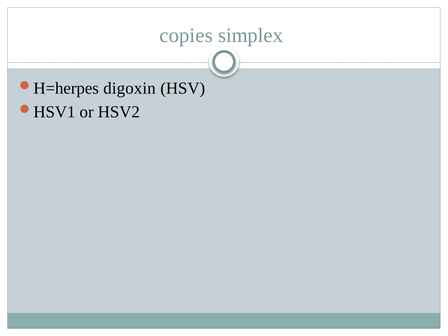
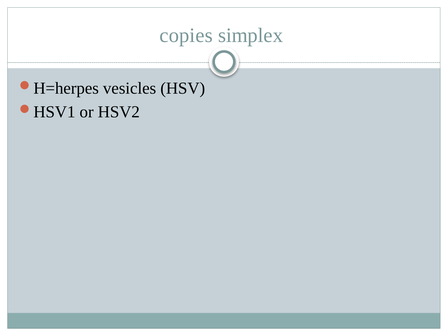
digoxin: digoxin -> vesicles
